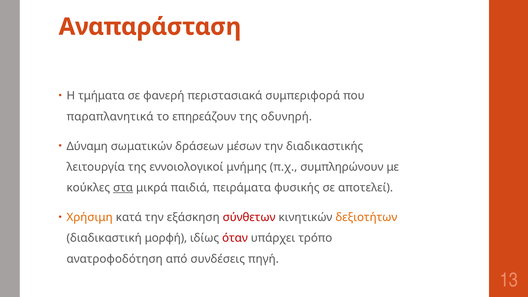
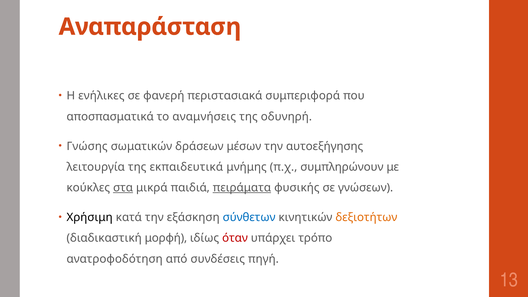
τμήματα: τμήματα -> ενήλικες
παραπλανητικά: παραπλανητικά -> αποσπασματικά
επηρεάζουν: επηρεάζουν -> αναμνήσεις
Δύναμη: Δύναμη -> Γνώσης
διαδικαστικής: διαδικαστικής -> αυτοεξήγησης
εννοιολογικοί: εννοιολογικοί -> εκπαιδευτικά
πειράματα underline: none -> present
αποτελεί: αποτελεί -> γνώσεων
Χρήσιμη colour: orange -> black
σύνθετων colour: red -> blue
